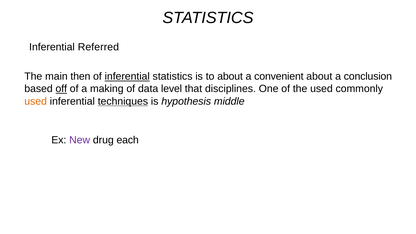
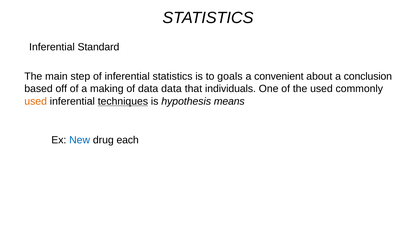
Referred: Referred -> Standard
then: then -> step
inferential at (127, 76) underline: present -> none
to about: about -> goals
off underline: present -> none
data level: level -> data
disciplines: disciplines -> individuals
middle: middle -> means
New colour: purple -> blue
